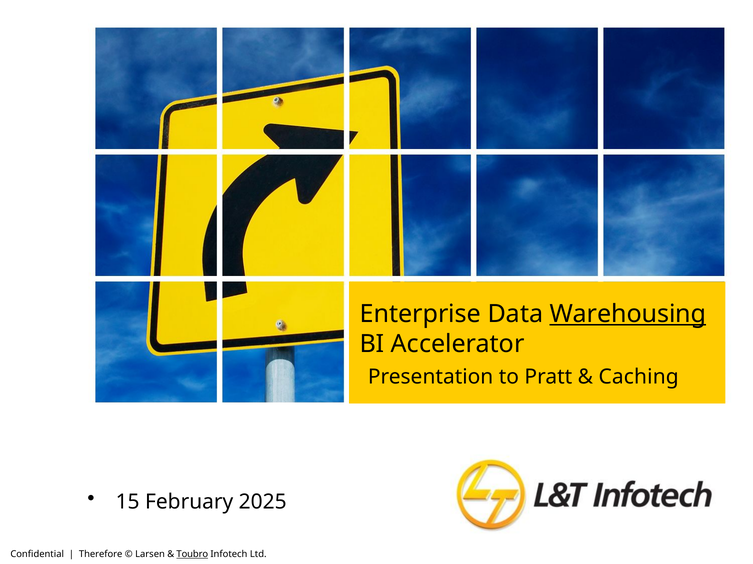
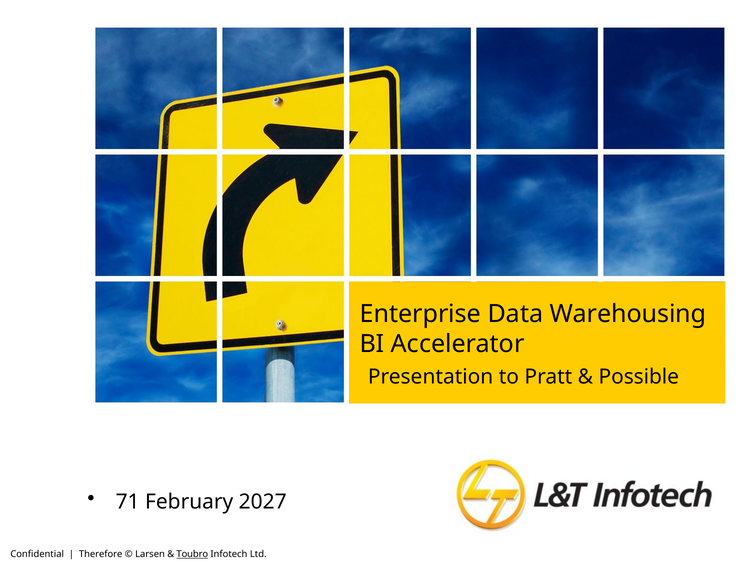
Warehousing underline: present -> none
Caching: Caching -> Possible
15: 15 -> 71
2025: 2025 -> 2027
